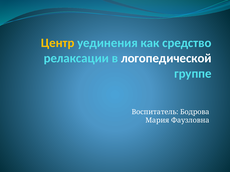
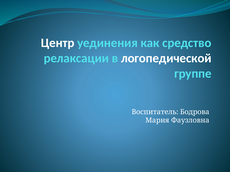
Центр colour: yellow -> white
